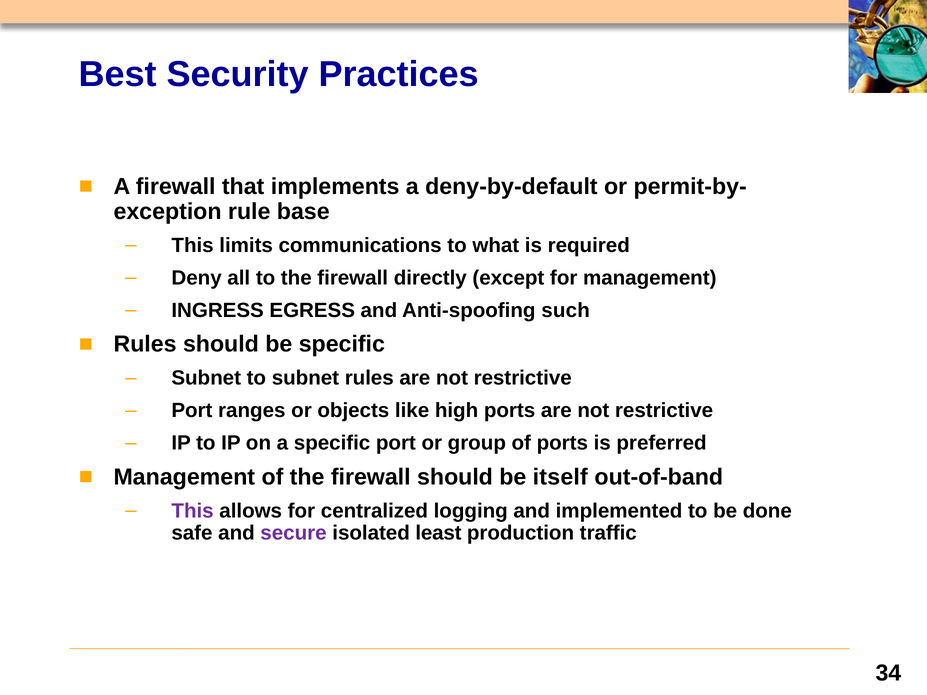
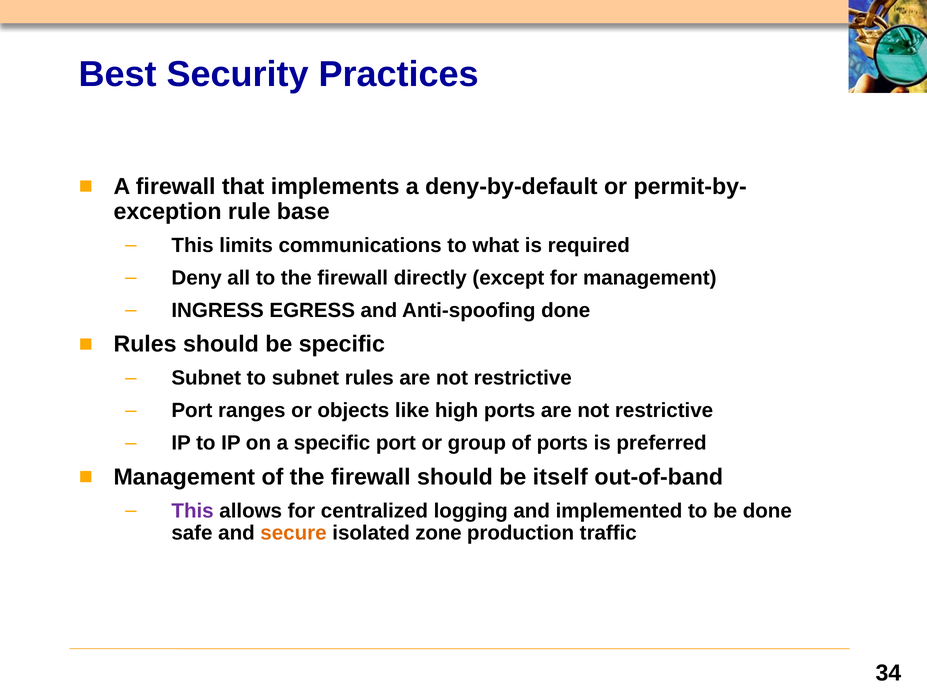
Anti-spoofing such: such -> done
secure colour: purple -> orange
least: least -> zone
